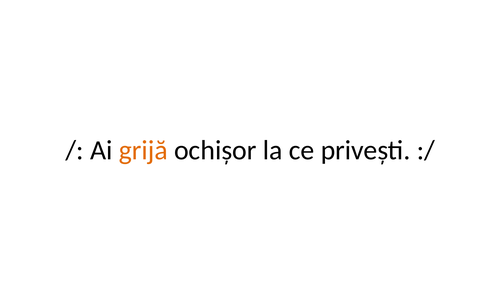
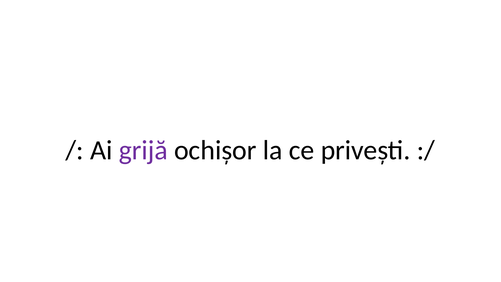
grijă colour: orange -> purple
